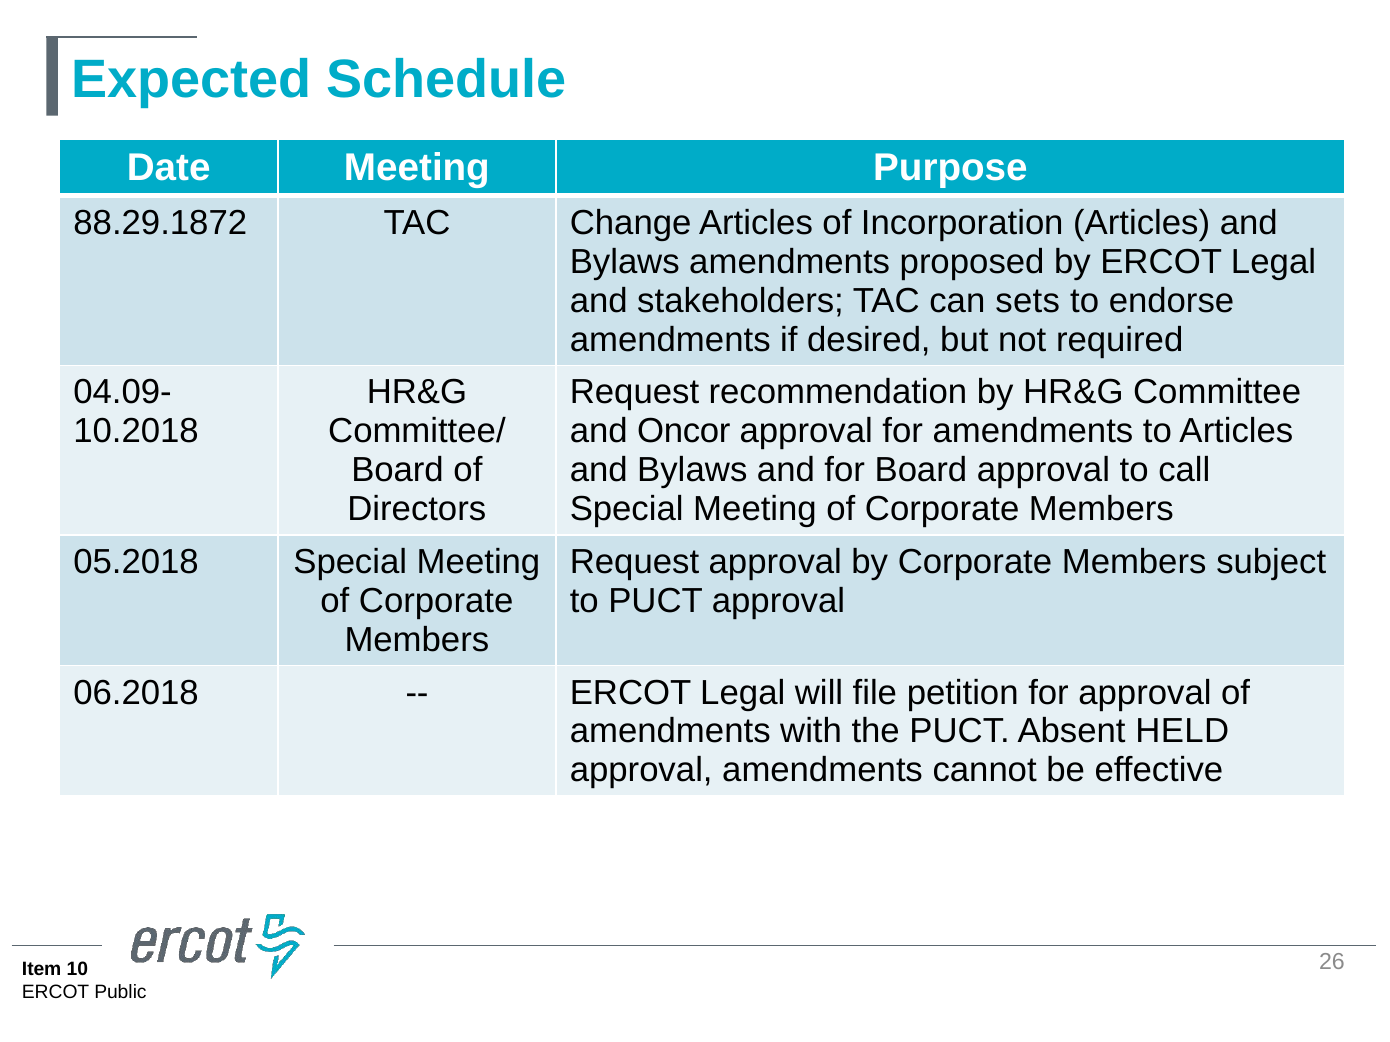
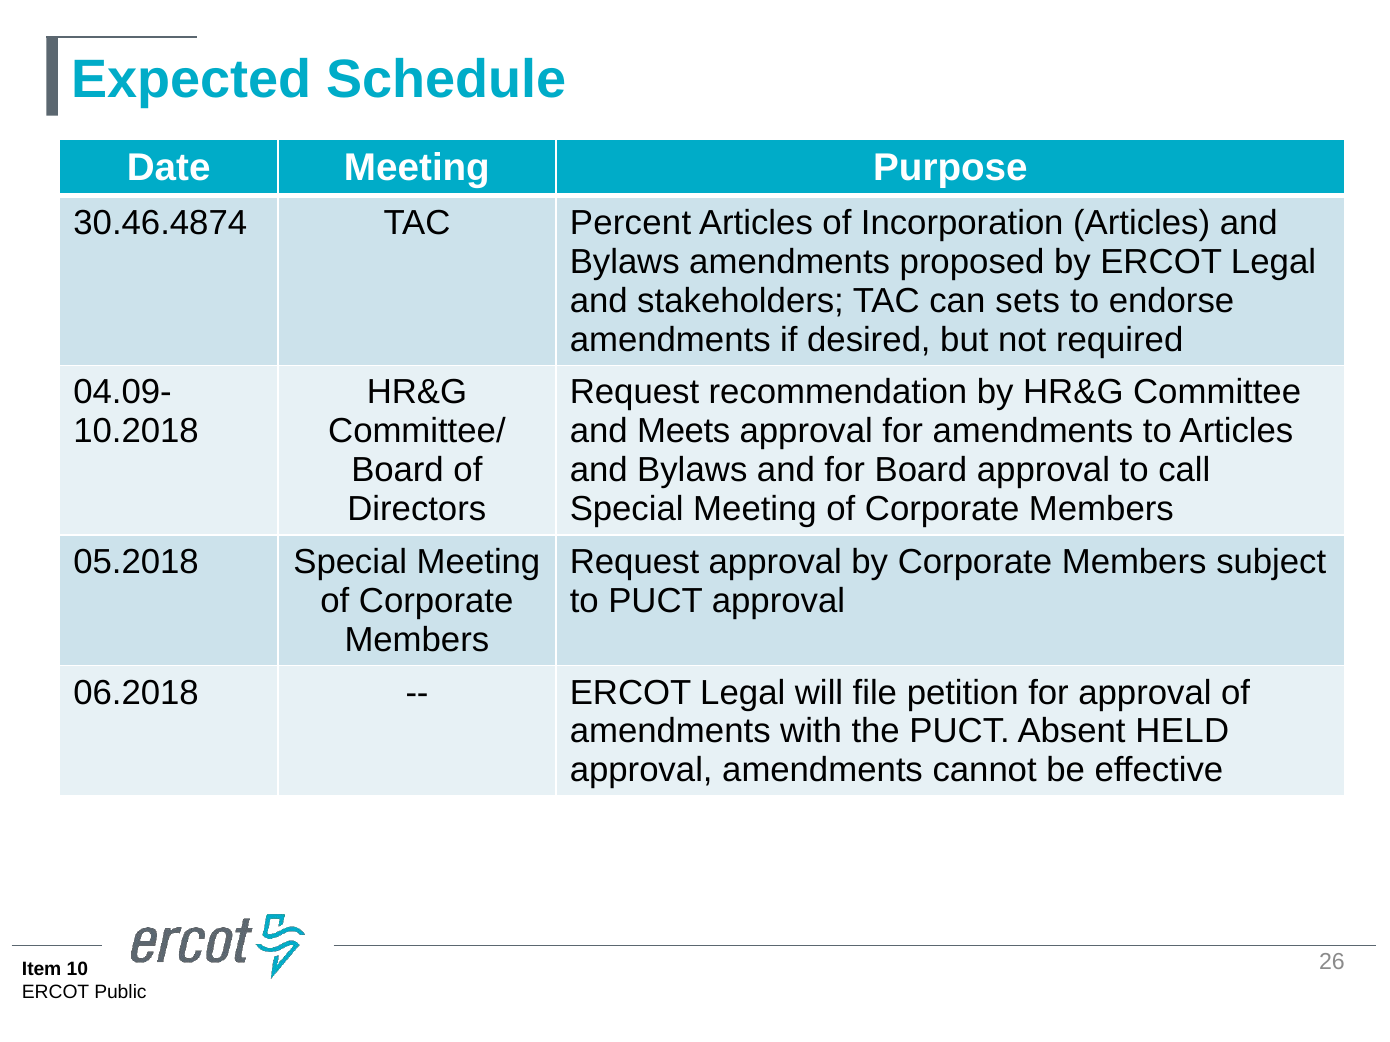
88.29.1872: 88.29.1872 -> 30.46.4874
Change: Change -> Percent
Oncor: Oncor -> Meets
